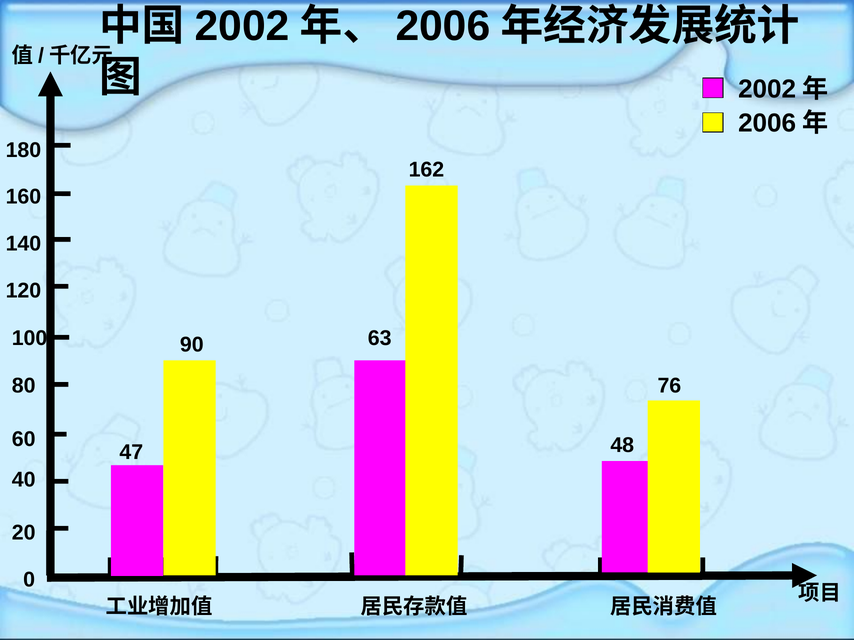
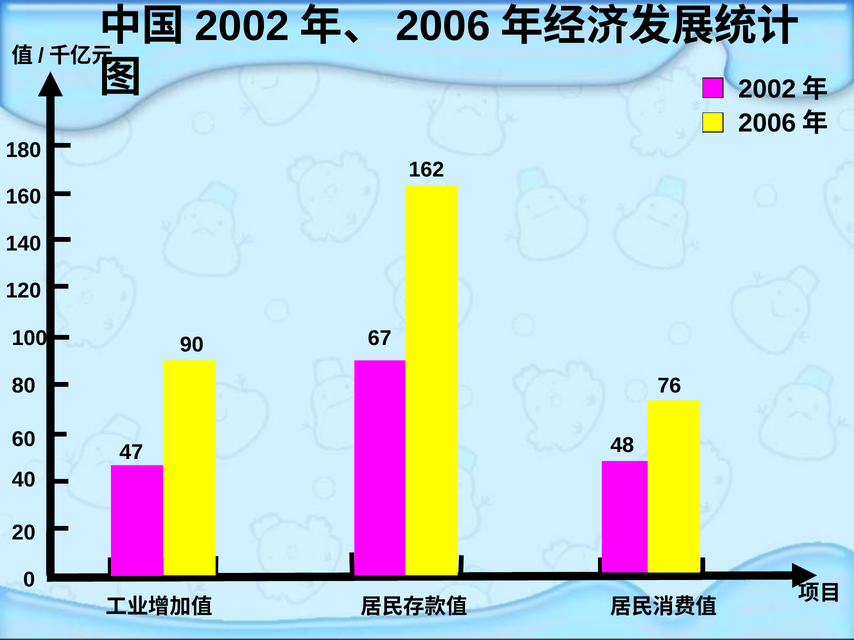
63: 63 -> 67
